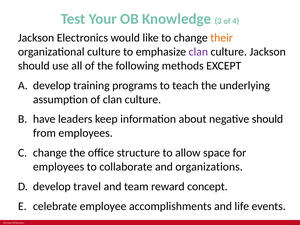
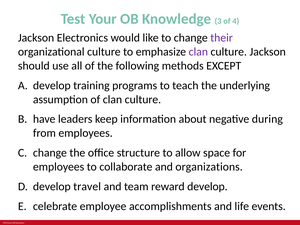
their colour: orange -> purple
negative should: should -> during
reward concept: concept -> develop
